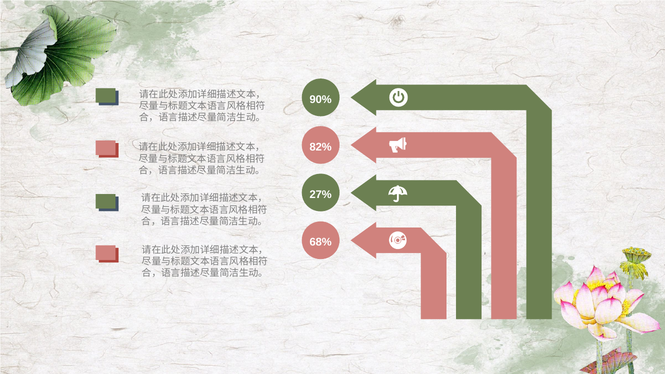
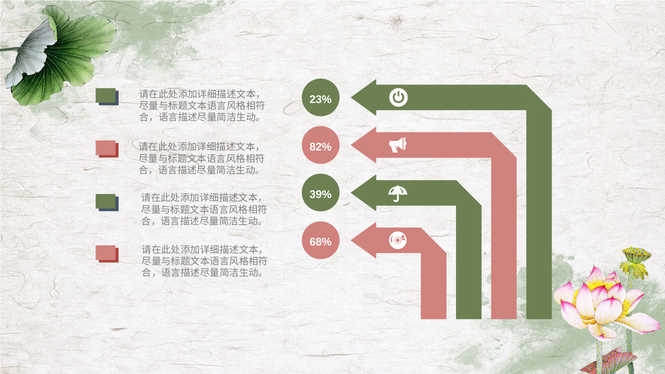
90%: 90% -> 23%
27%: 27% -> 39%
